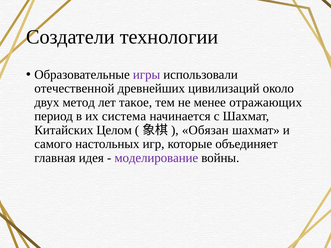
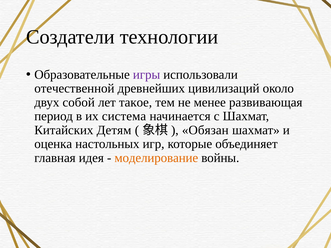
метод: метод -> собой
отражающих: отражающих -> развивающая
Целом: Целом -> Детям
самого: самого -> оценка
моделирование colour: purple -> orange
